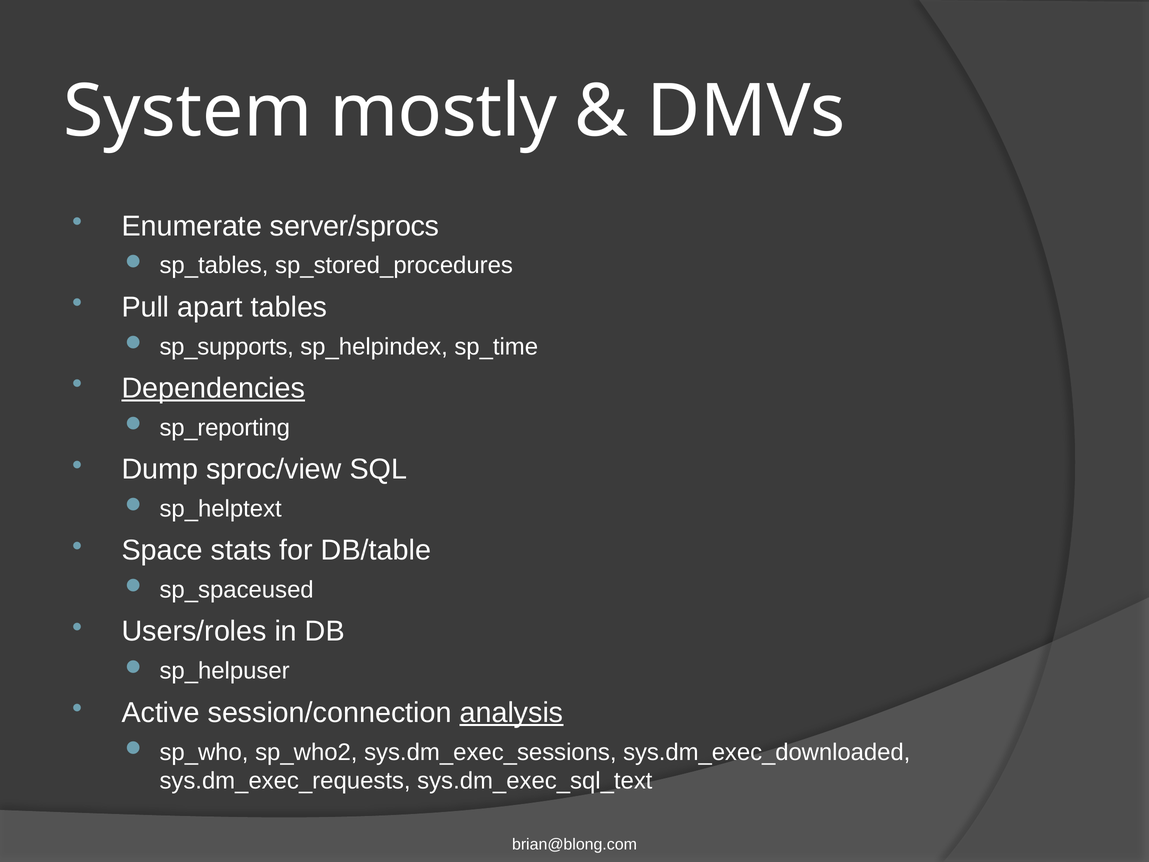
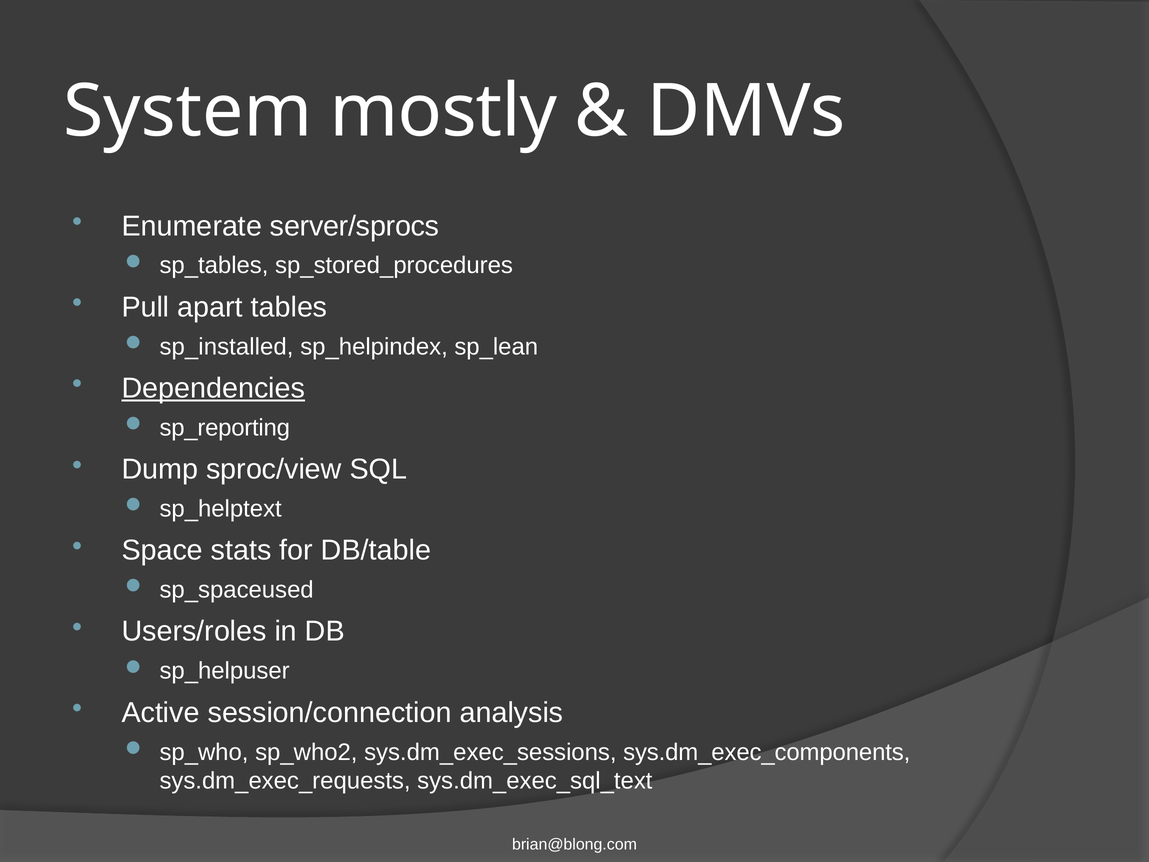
sp_supports: sp_supports -> sp_installed
sp_time: sp_time -> sp_lean
analysis underline: present -> none
sys.dm_exec_downloaded: sys.dm_exec_downloaded -> sys.dm_exec_components
